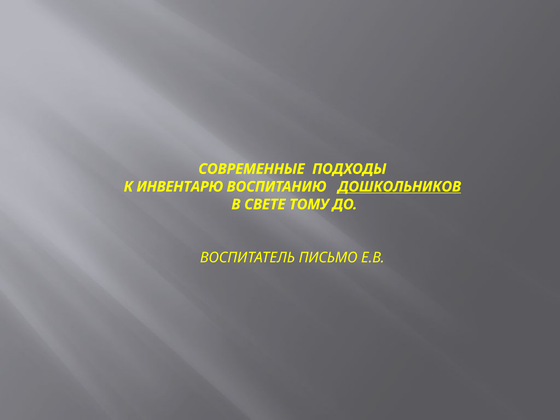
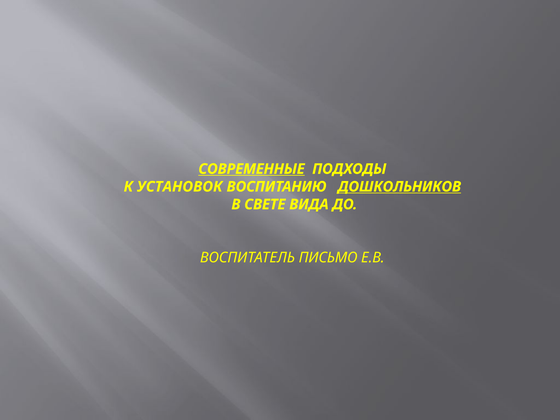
СОВРЕМЕННЫЕ underline: none -> present
ИНВЕНТАРЮ: ИНВЕНТАРЮ -> УСТАНОВОК
ТОМУ: ТОМУ -> ВИДА
